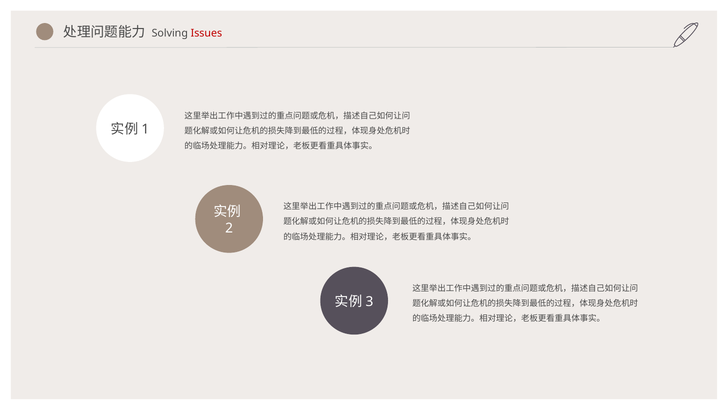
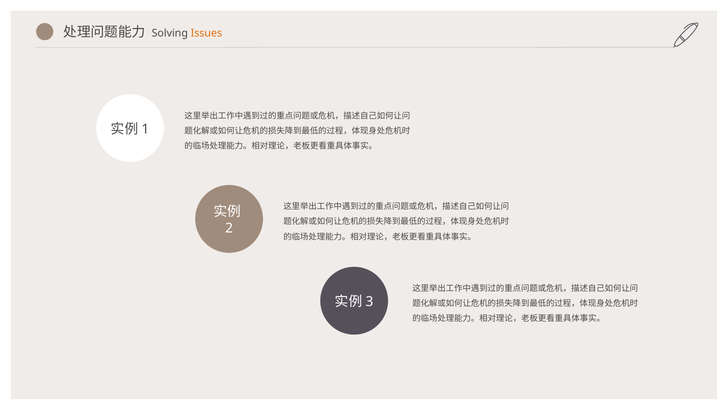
Issues colour: red -> orange
